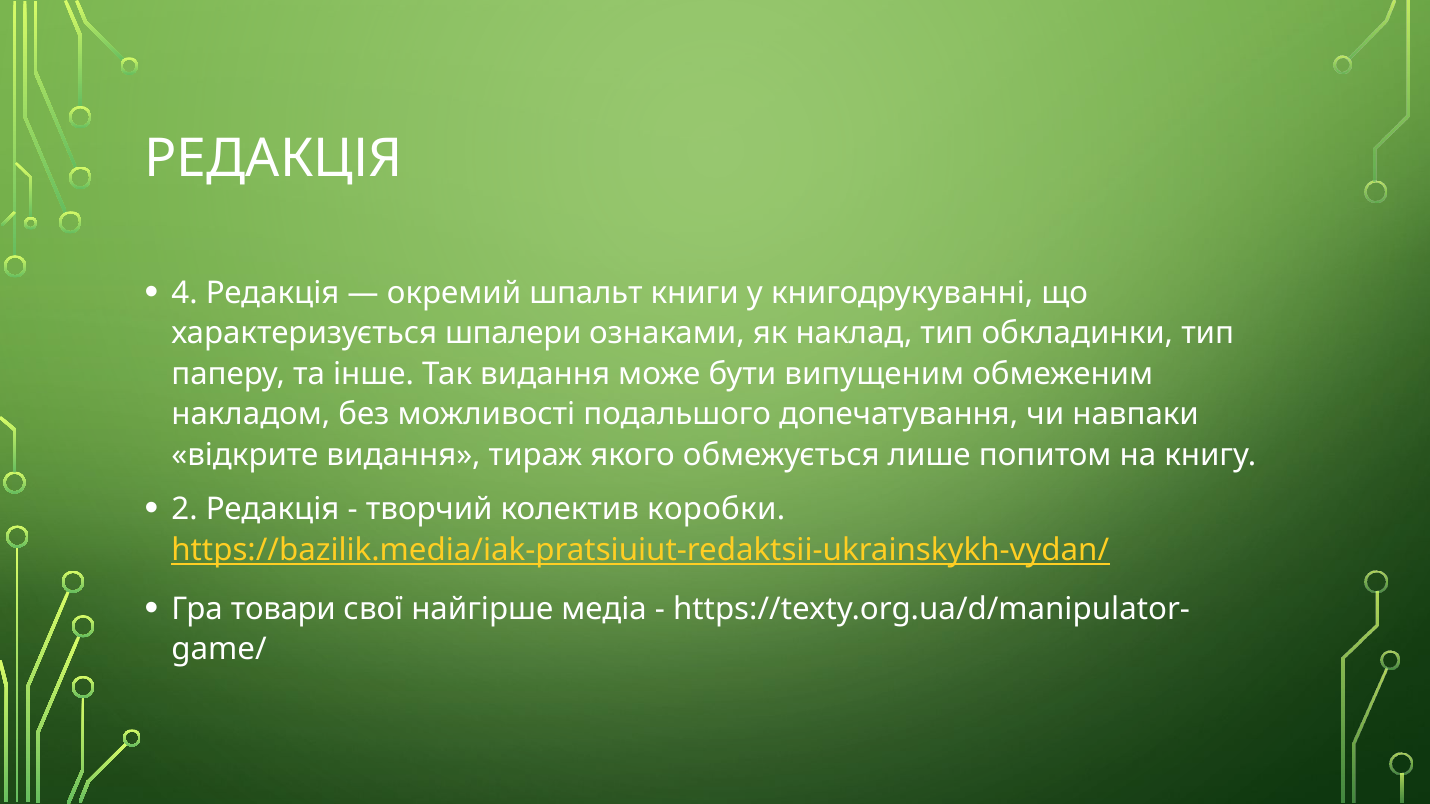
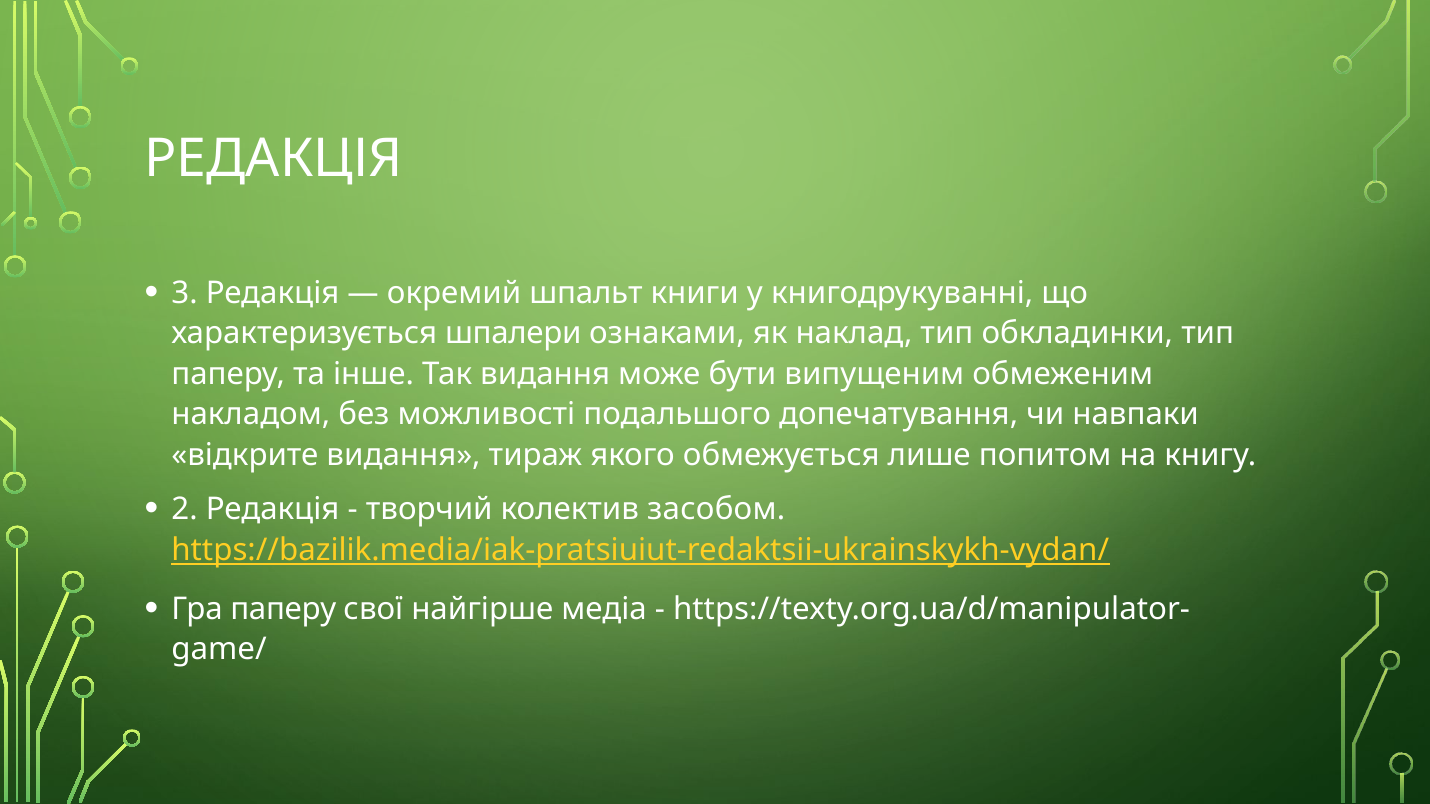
4: 4 -> 3
коробки: коробки -> засобом
Гра товари: товари -> паперу
